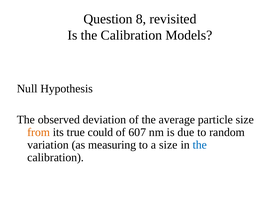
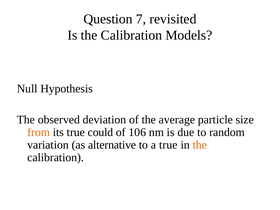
8: 8 -> 7
607: 607 -> 106
measuring: measuring -> alternative
a size: size -> true
the at (200, 145) colour: blue -> orange
